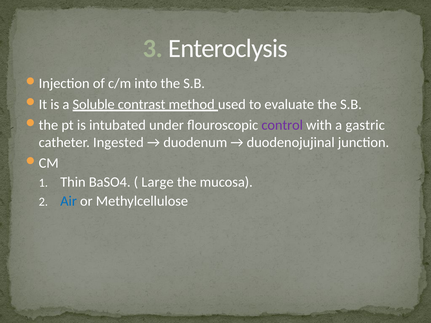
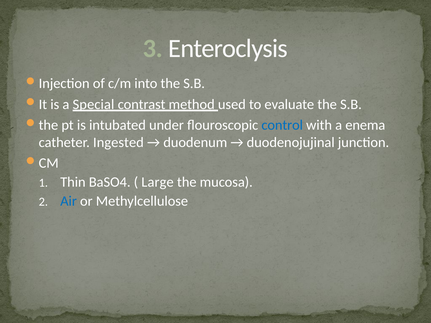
Soluble: Soluble -> Special
control colour: purple -> blue
gastric: gastric -> enema
